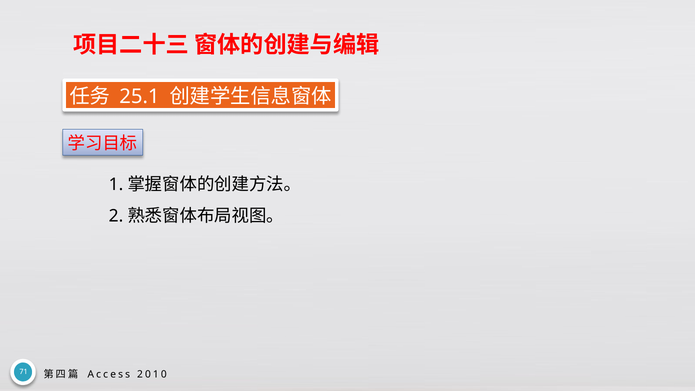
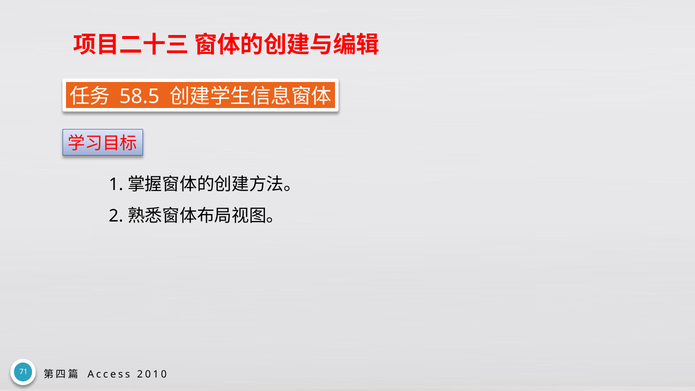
25.1: 25.1 -> 58.5
